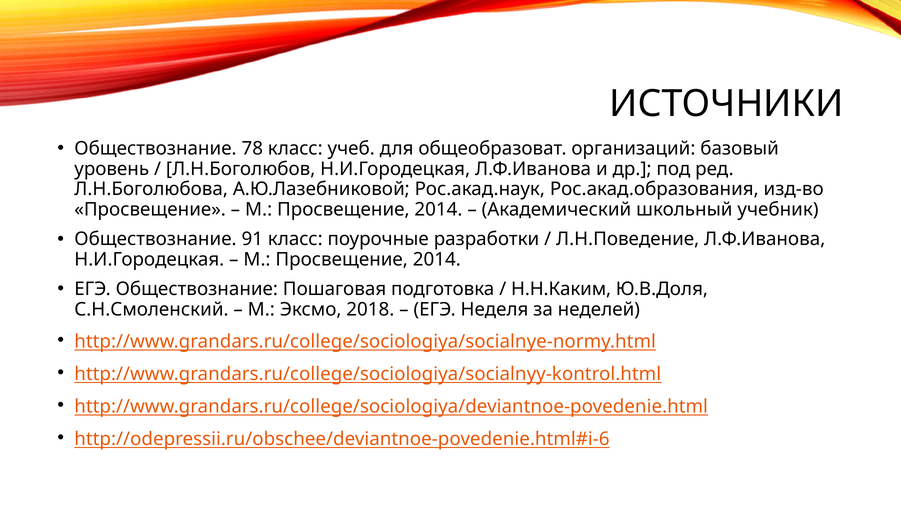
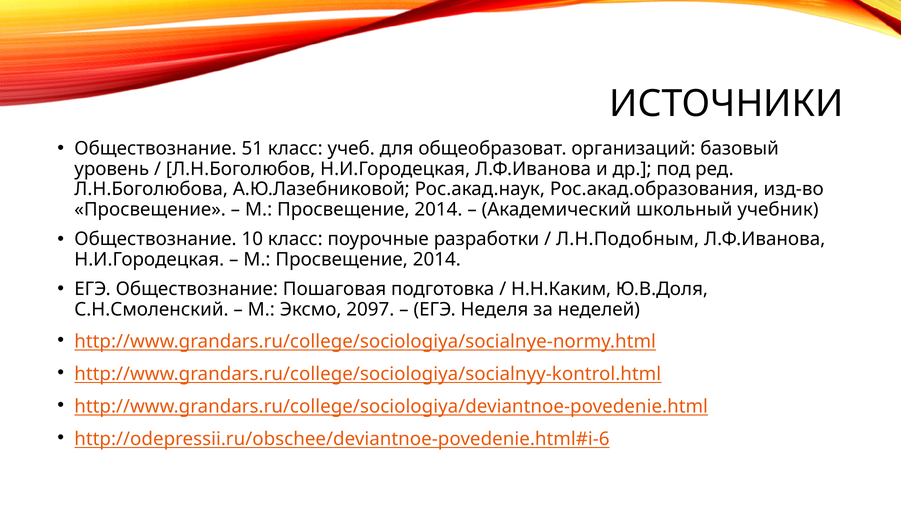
78: 78 -> 51
91: 91 -> 10
Л.Н.Поведение: Л.Н.Поведение -> Л.Н.Подобным
2018: 2018 -> 2097
